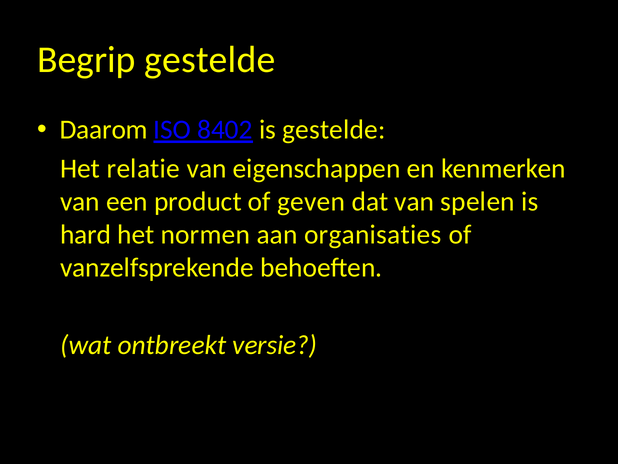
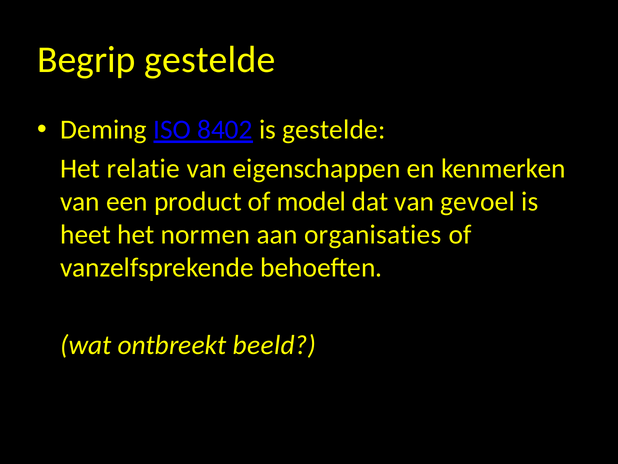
Daarom: Daarom -> Deming
geven: geven -> model
spelen: spelen -> gevoel
hard: hard -> heet
versie: versie -> beeld
